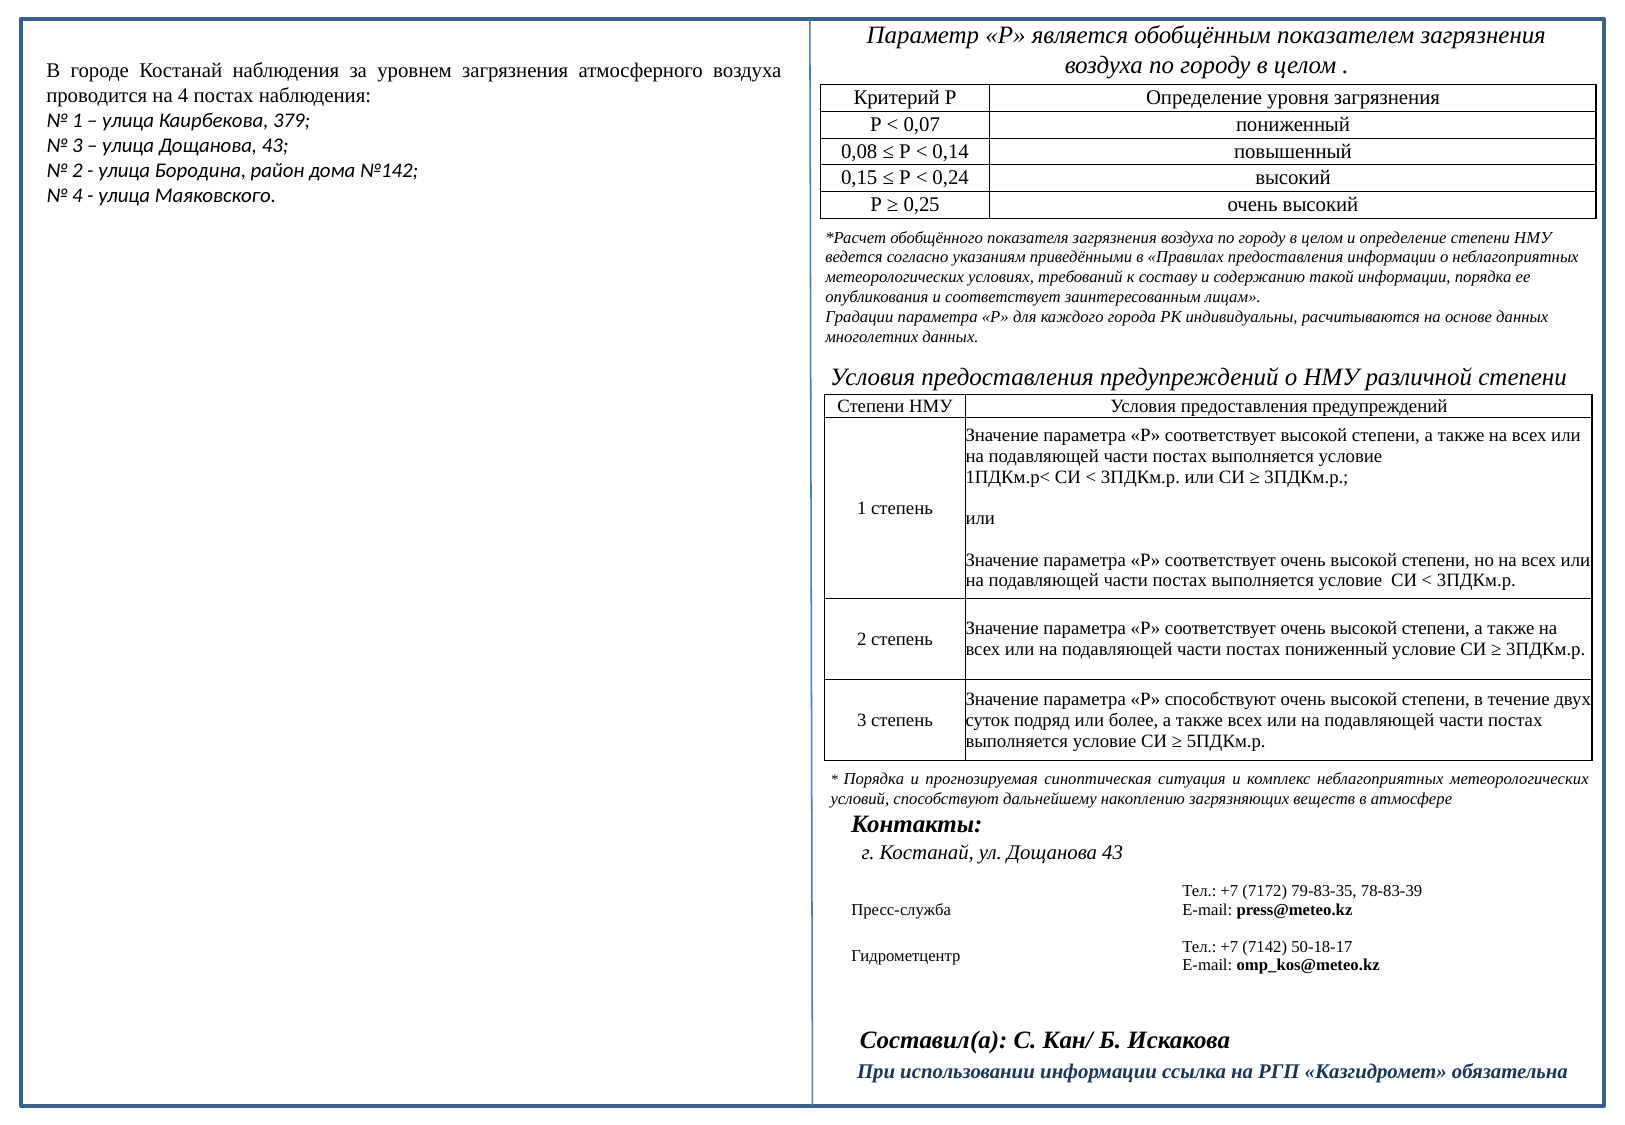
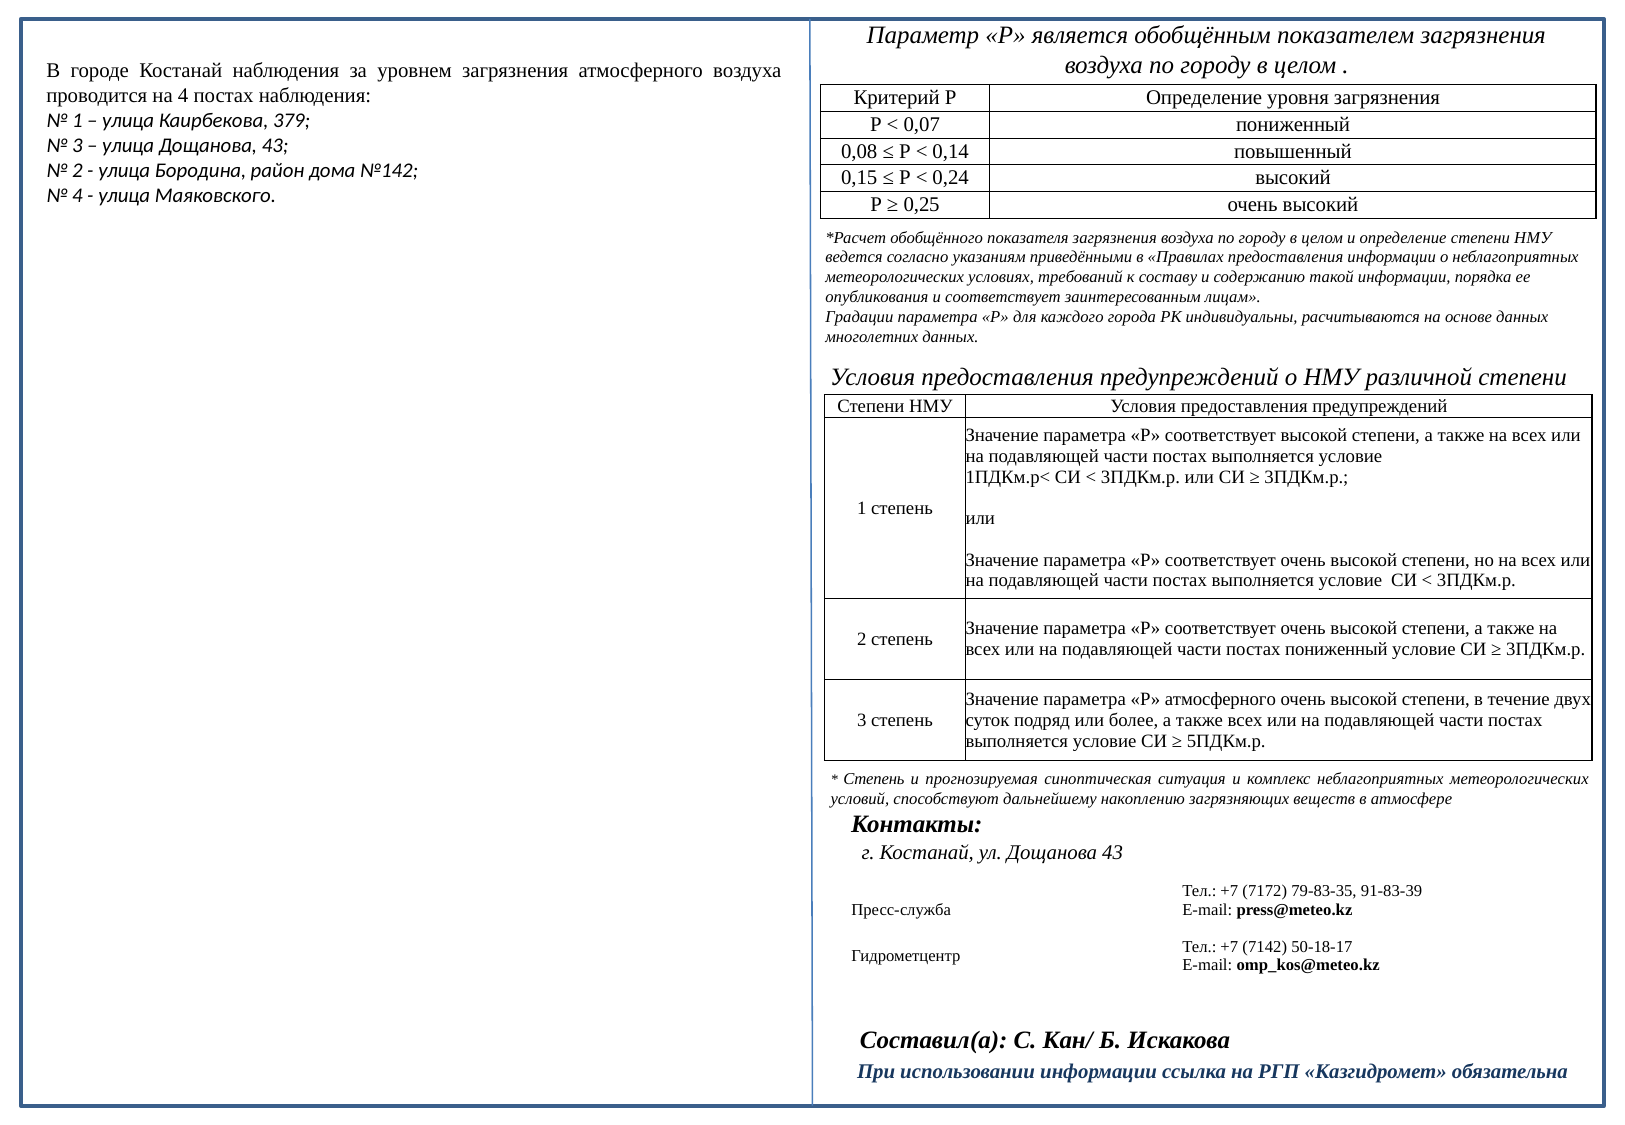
Р способствуют: способствуют -> атмосферного
Порядка at (874, 779): Порядка -> Степень
78-83-39: 78-83-39 -> 91-83-39
